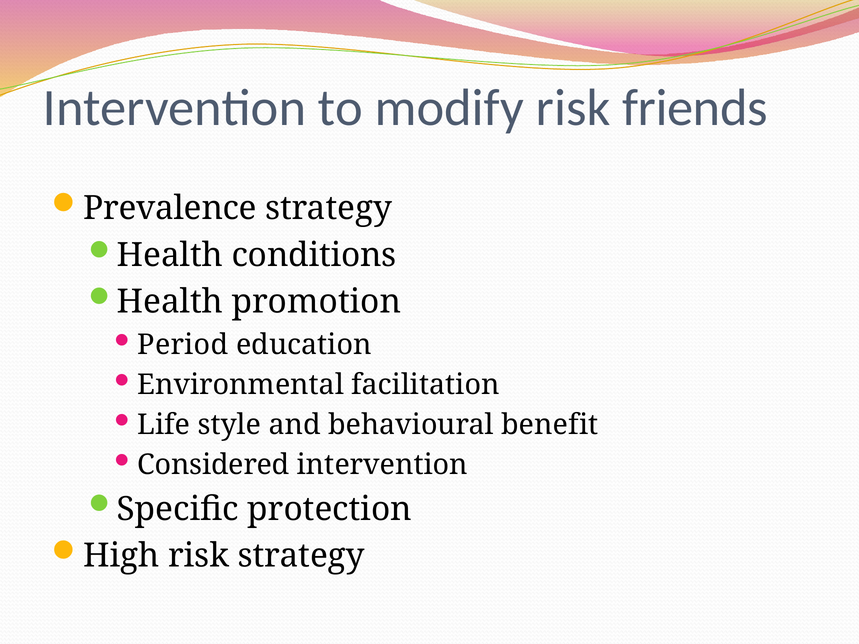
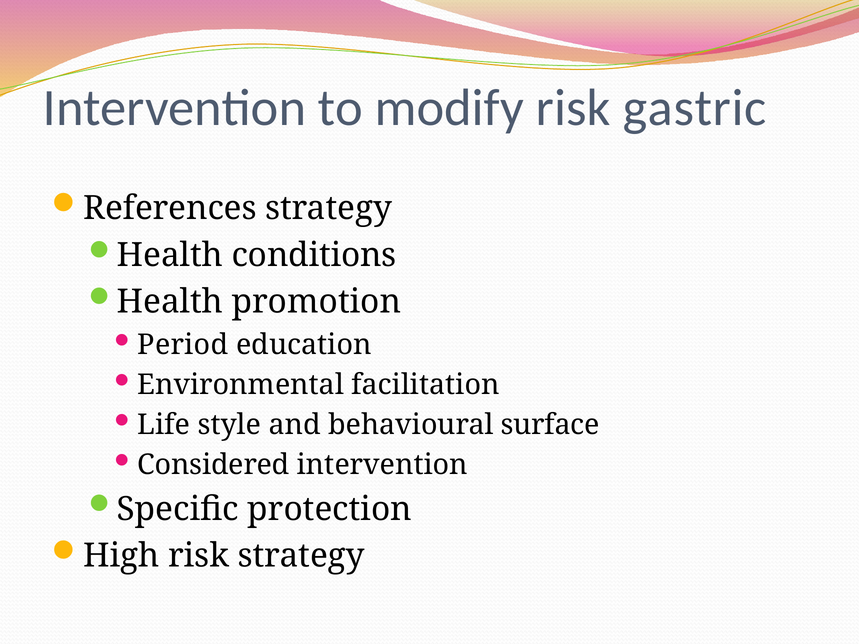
friends: friends -> gastric
Prevalence: Prevalence -> References
benefit: benefit -> surface
